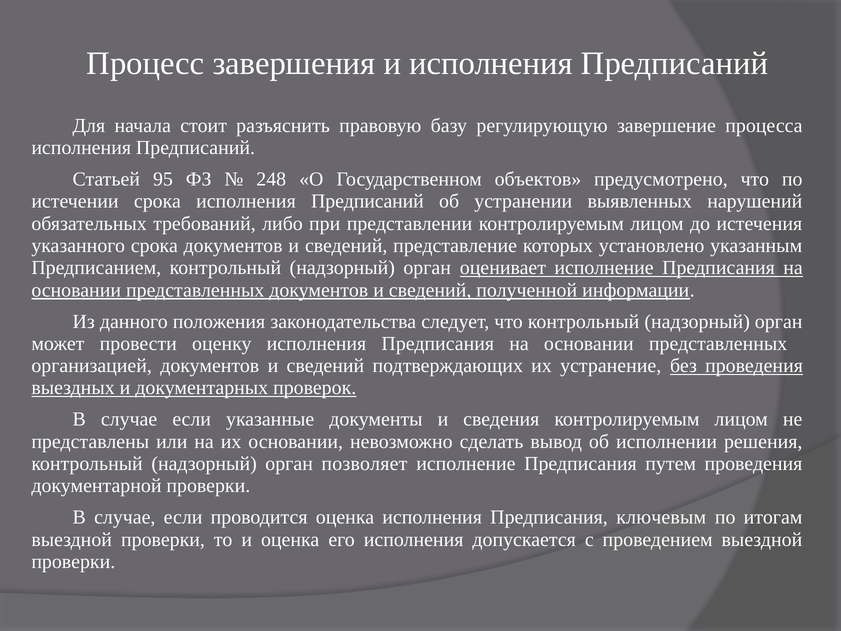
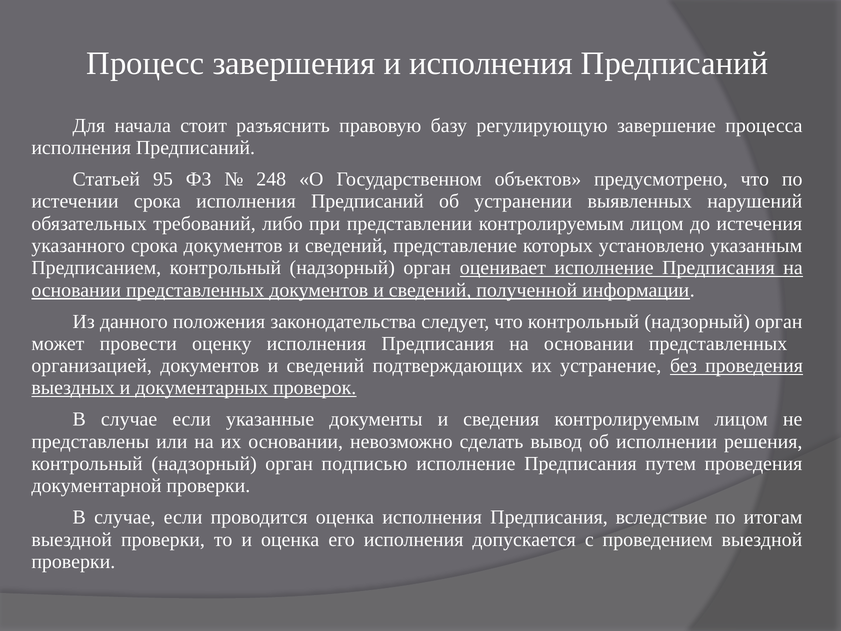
позволяет: позволяет -> подписью
ключевым: ключевым -> вследствие
